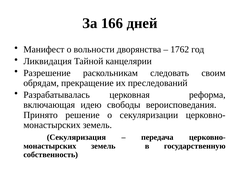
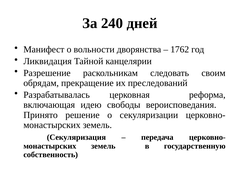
166: 166 -> 240
